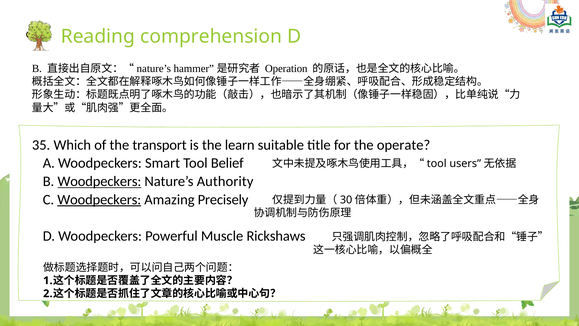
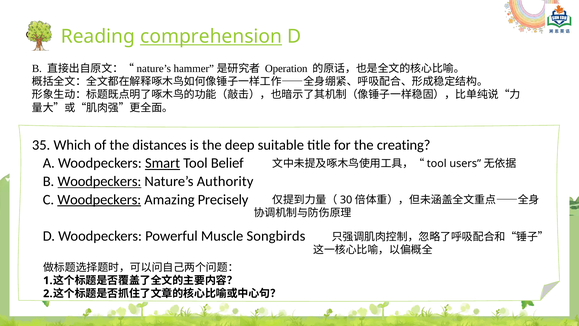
comprehension underline: none -> present
transport: transport -> distances
learn: learn -> deep
operate: operate -> creating
Smart underline: none -> present
Rickshaws: Rickshaws -> Songbirds
